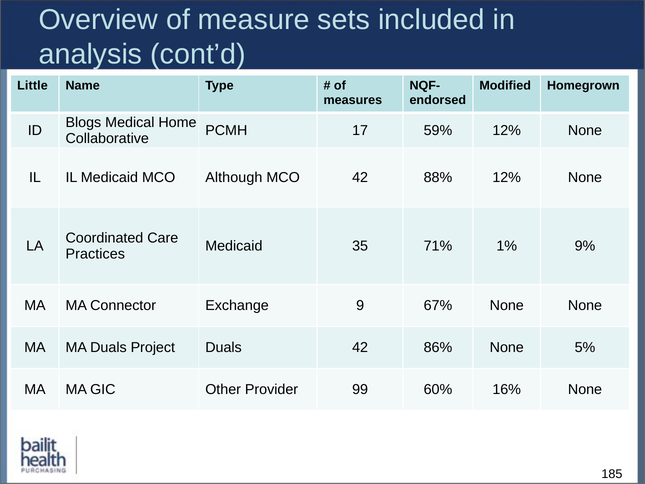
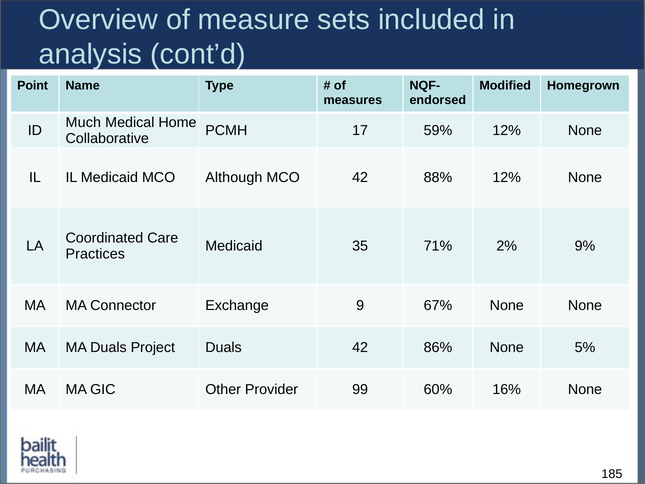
Little: Little -> Point
Blogs: Blogs -> Much
1%: 1% -> 2%
